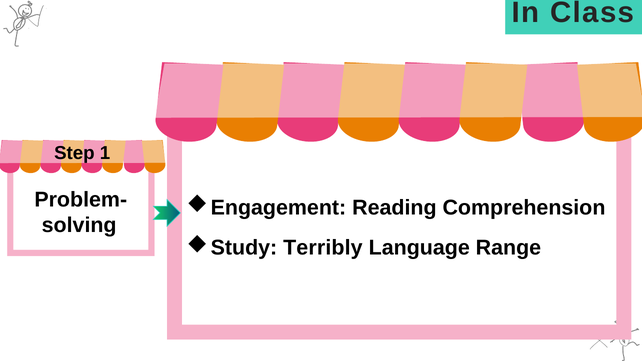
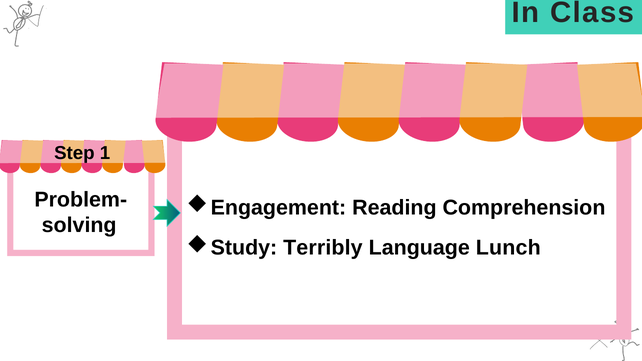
Range: Range -> Lunch
